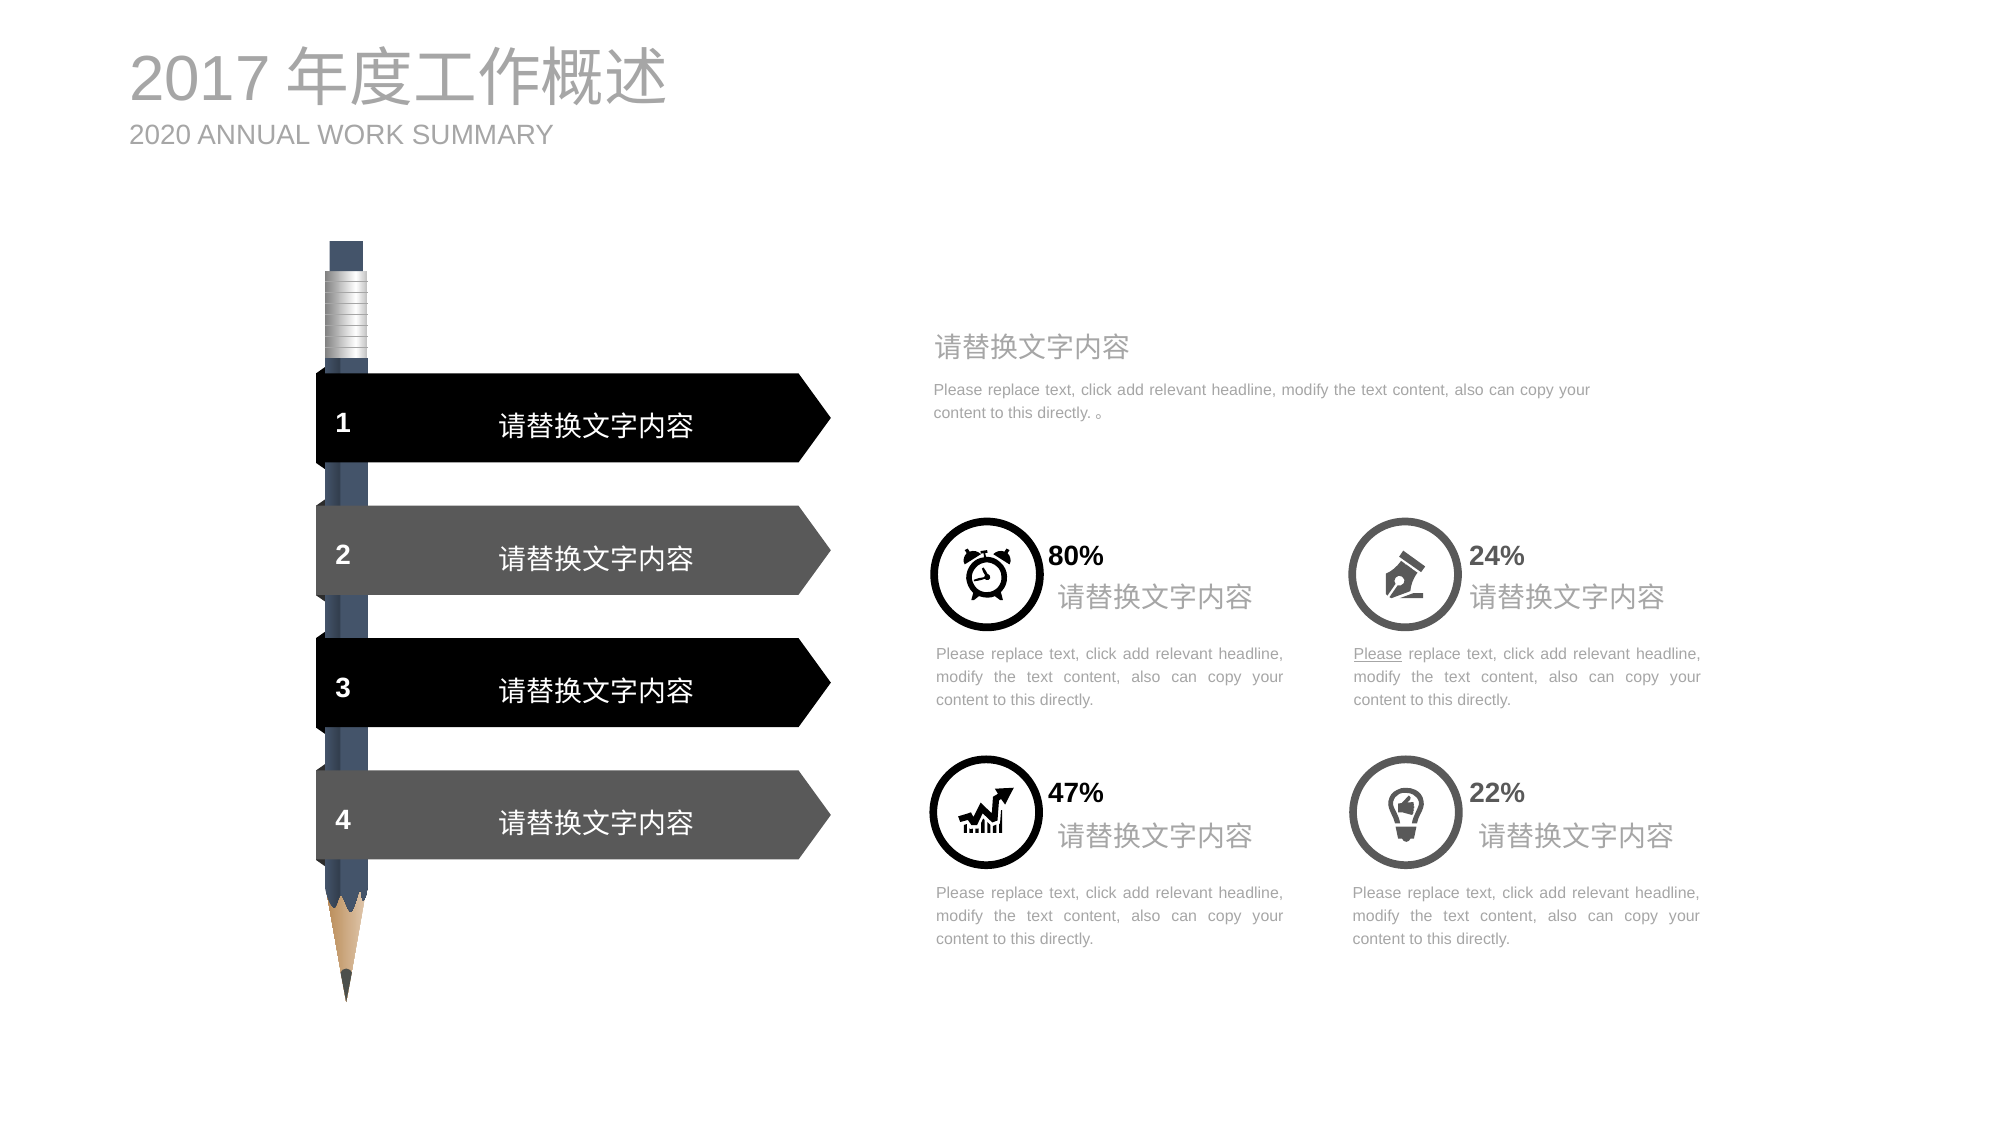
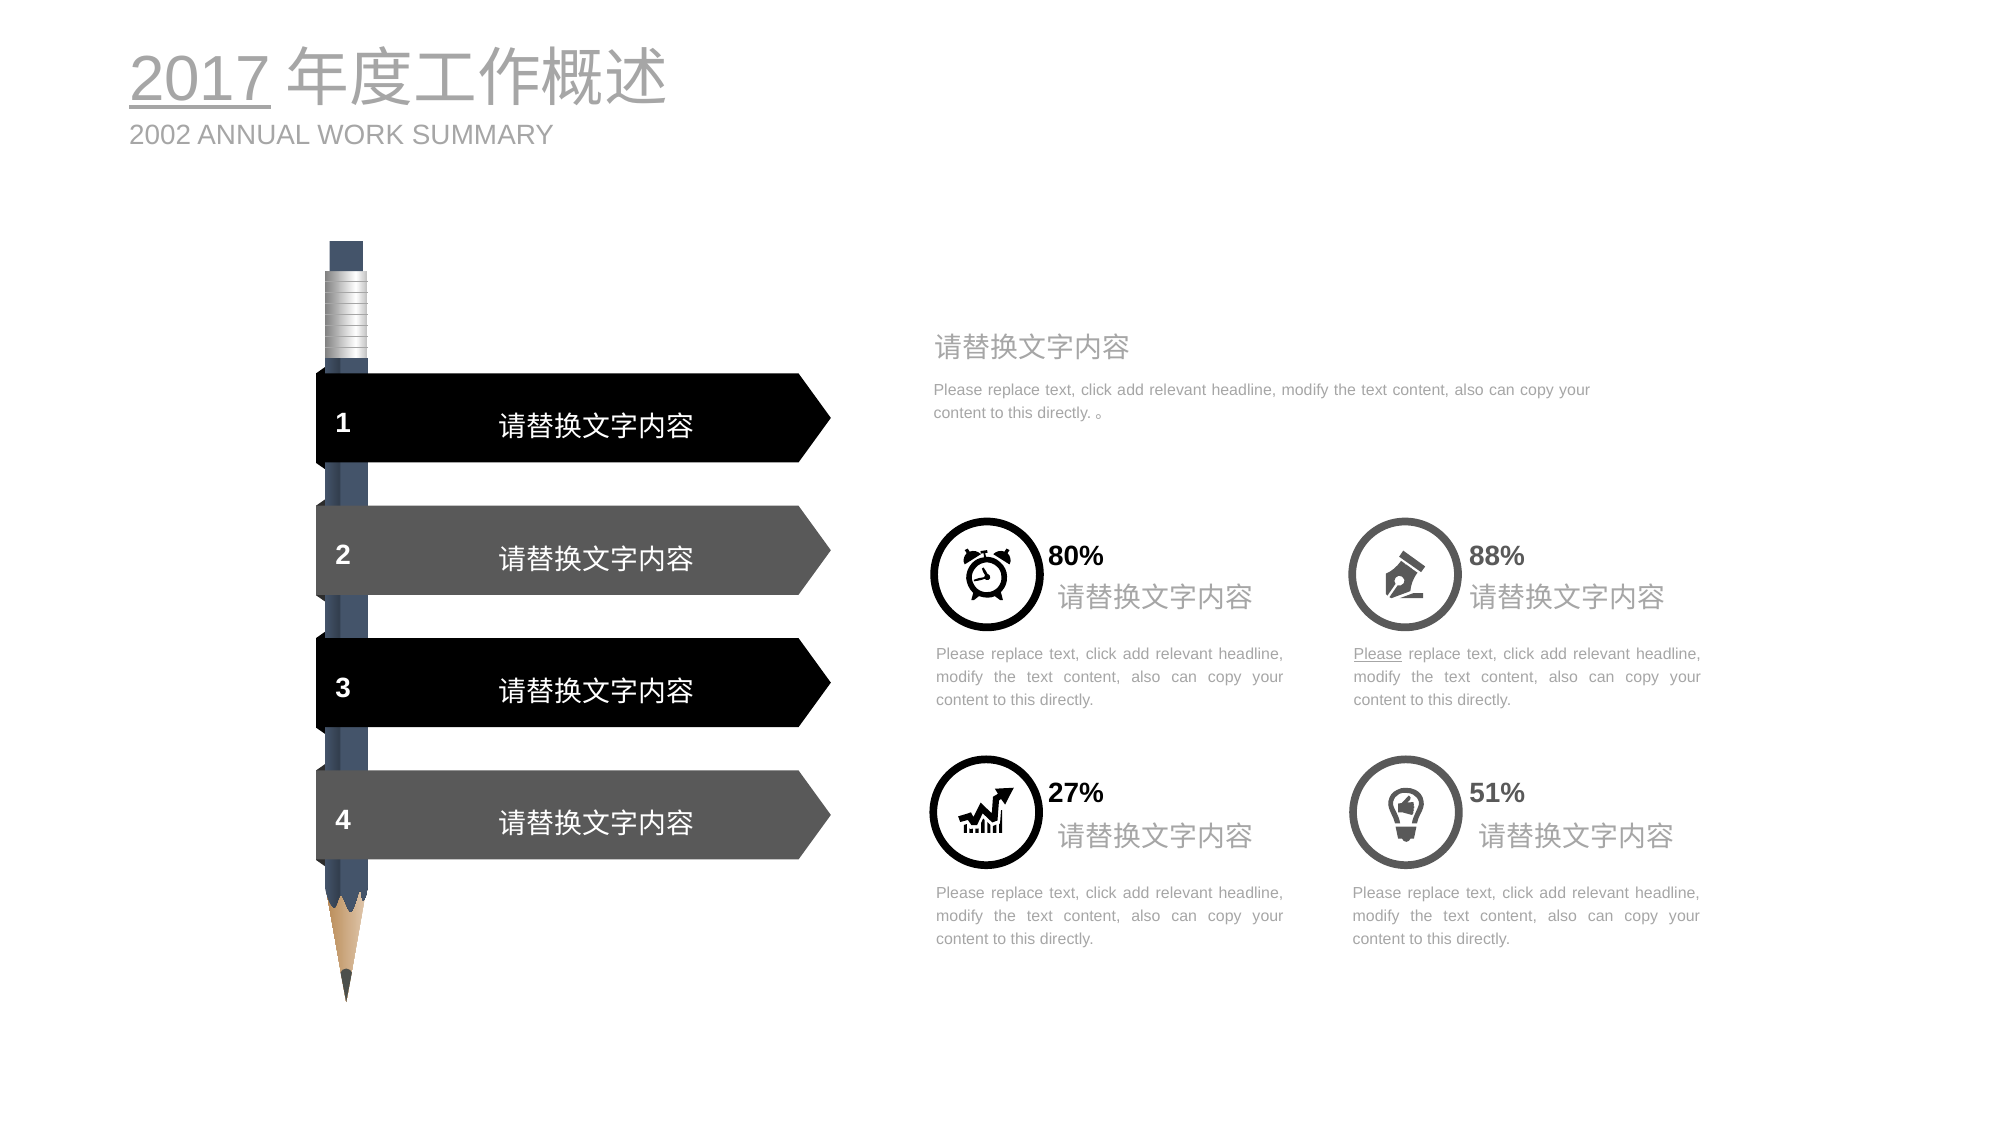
2017 underline: none -> present
2020: 2020 -> 2002
24%: 24% -> 88%
47%: 47% -> 27%
22%: 22% -> 51%
